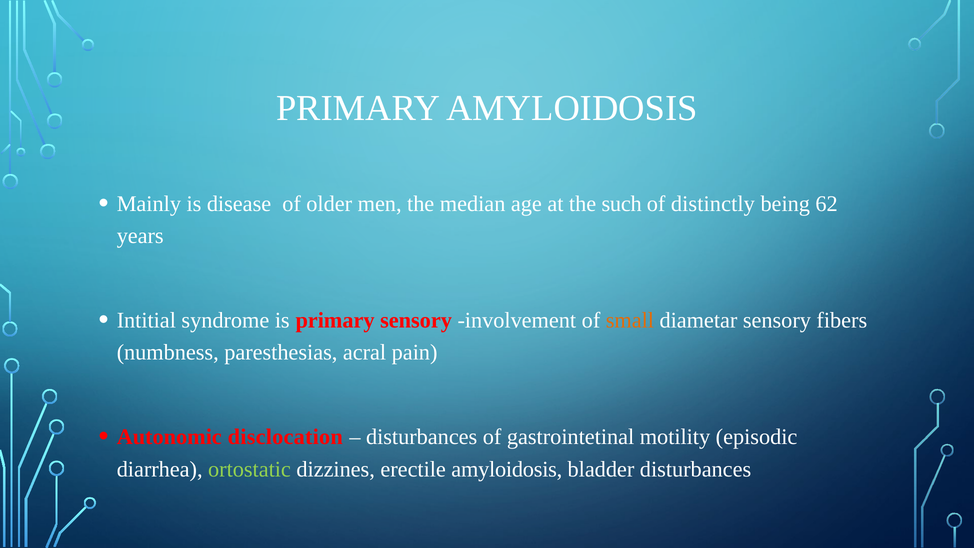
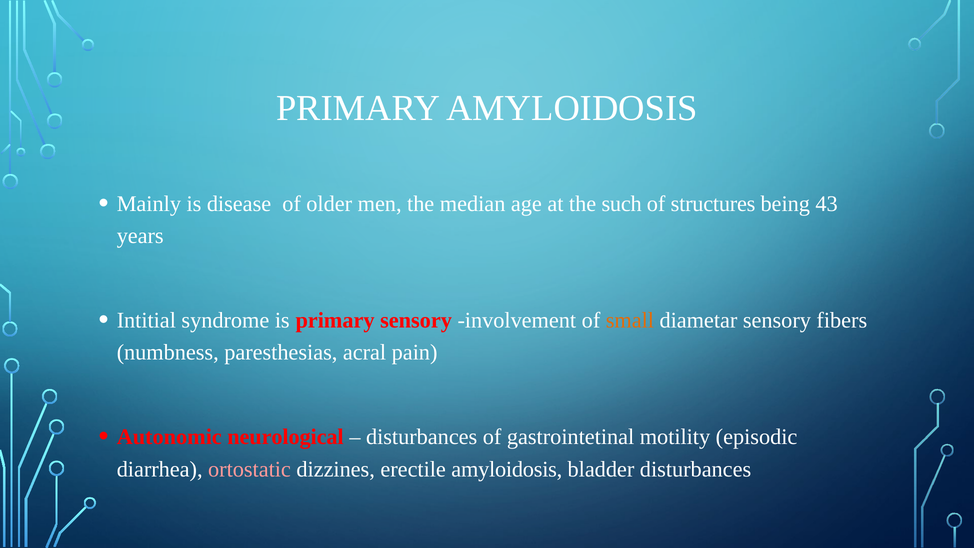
distinctly: distinctly -> structures
62: 62 -> 43
disclocation: disclocation -> neurological
ortostatic colour: light green -> pink
